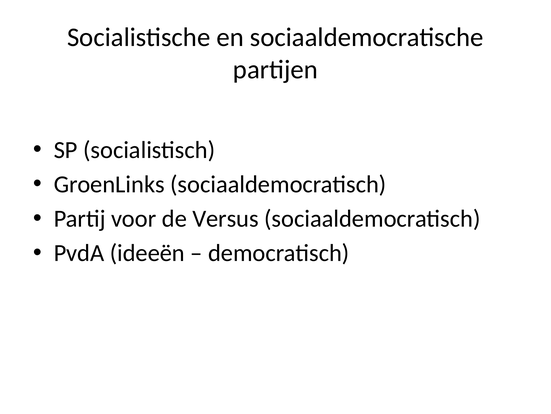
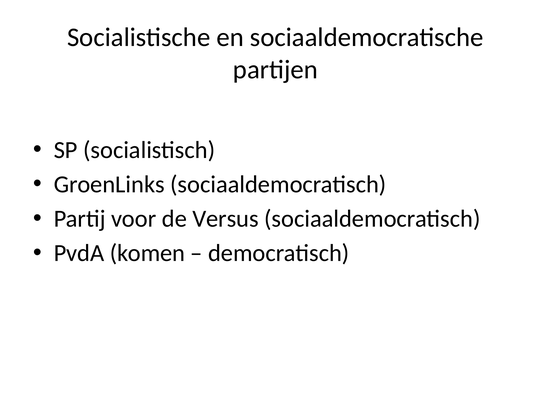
ideeën: ideeën -> komen
